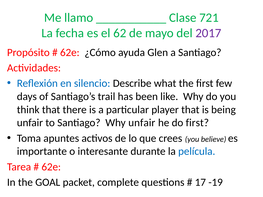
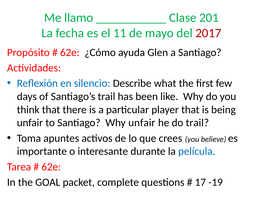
721: 721 -> 201
62: 62 -> 11
2017 colour: purple -> red
do first: first -> trail
